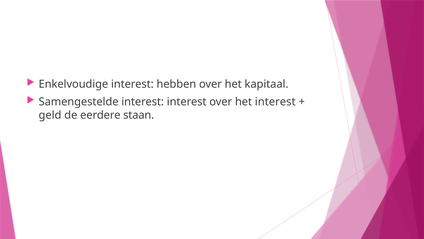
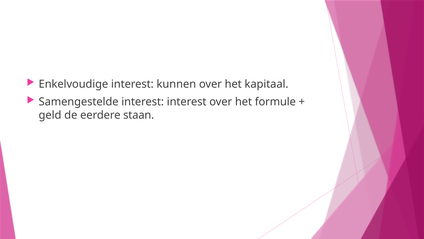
hebben: hebben -> kunnen
het interest: interest -> formule
